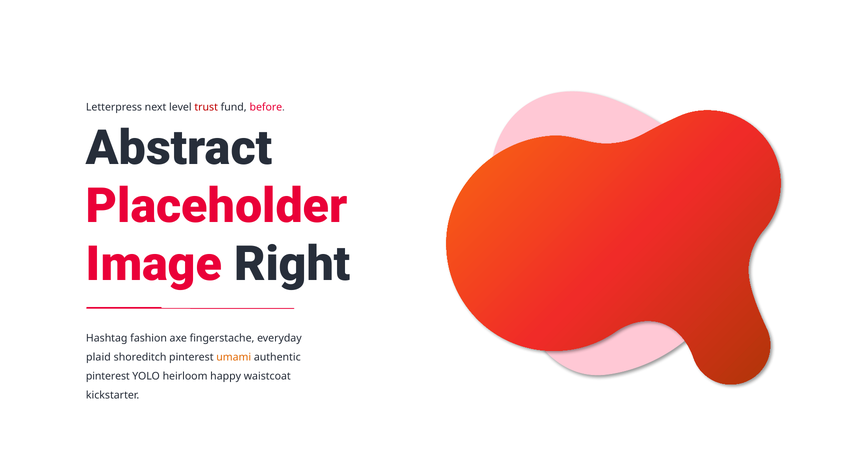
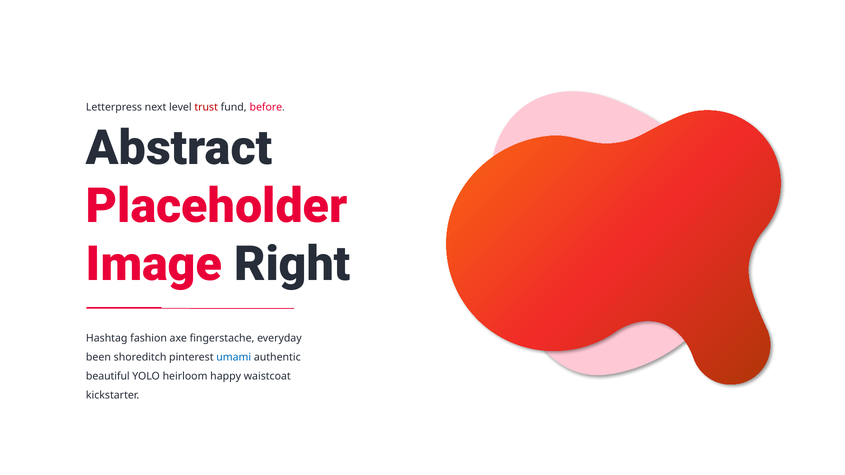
plaid: plaid -> been
umami colour: orange -> blue
pinterest at (108, 377): pinterest -> beautiful
